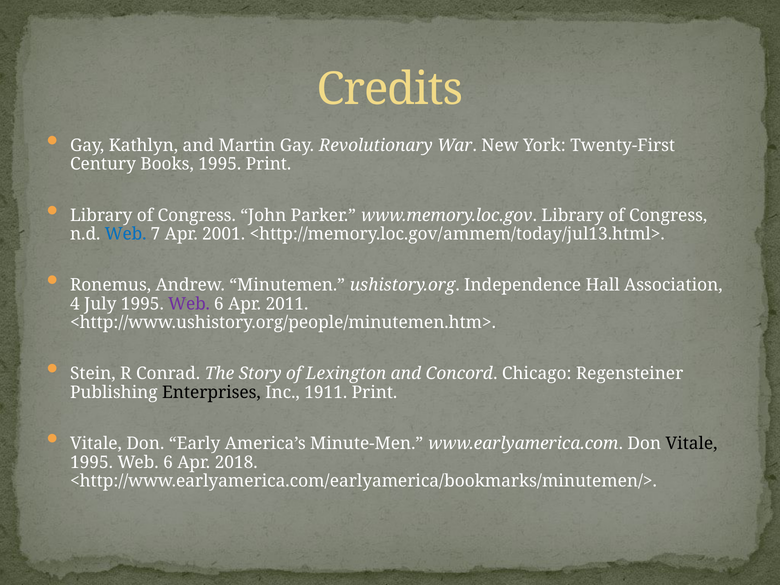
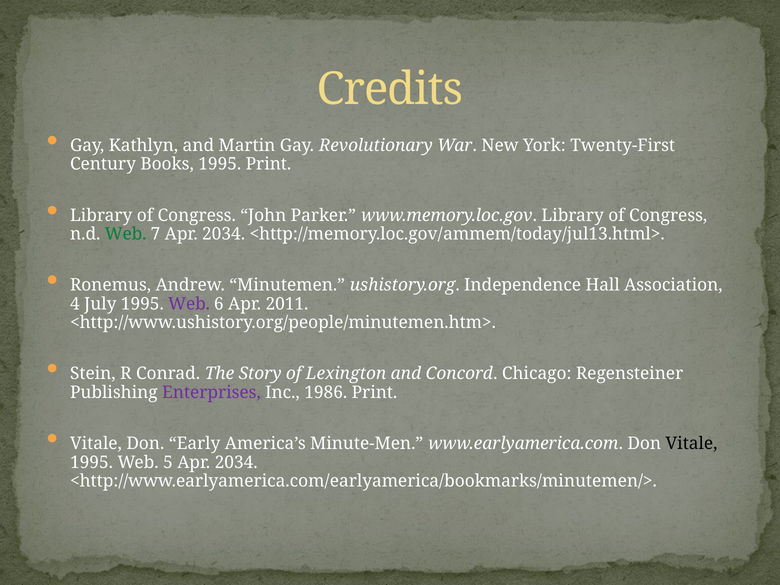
Web at (126, 234) colour: blue -> green
7 Apr 2001: 2001 -> 2034
Enterprises colour: black -> purple
1911: 1911 -> 1986
6 at (168, 462): 6 -> 5
2018 at (236, 462): 2018 -> 2034
